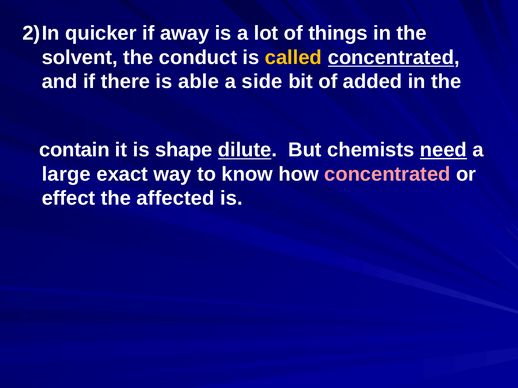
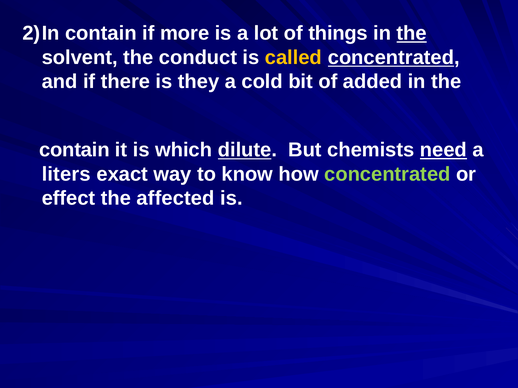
quicker at (101, 33): quicker -> contain
away: away -> more
the at (412, 33) underline: none -> present
able: able -> they
side: side -> cold
shape: shape -> which
large: large -> liters
concentrated at (387, 174) colour: pink -> light green
